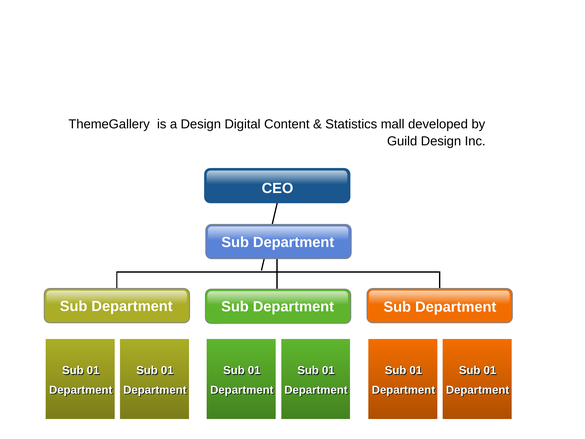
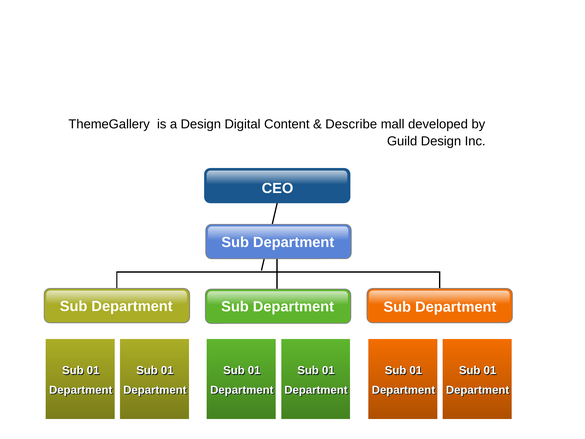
Statistics: Statistics -> Describe
